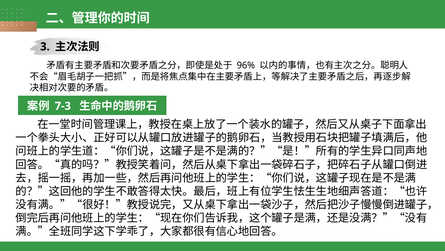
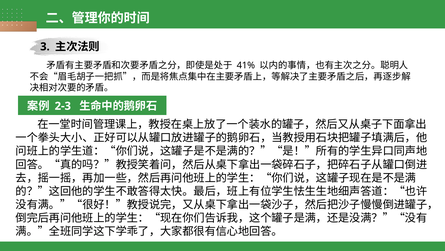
96%: 96% -> 41%
7-3: 7-3 -> 2-3
